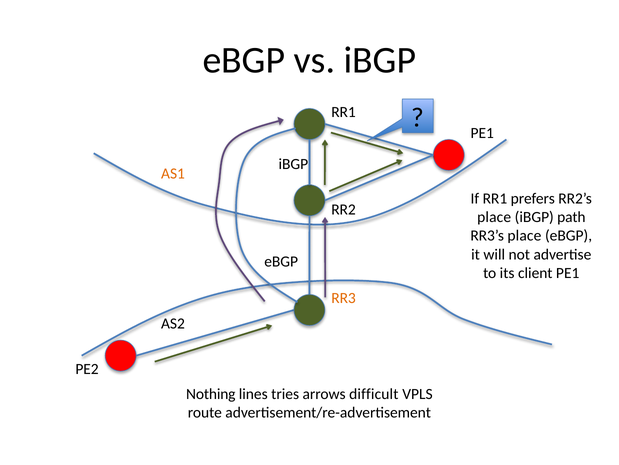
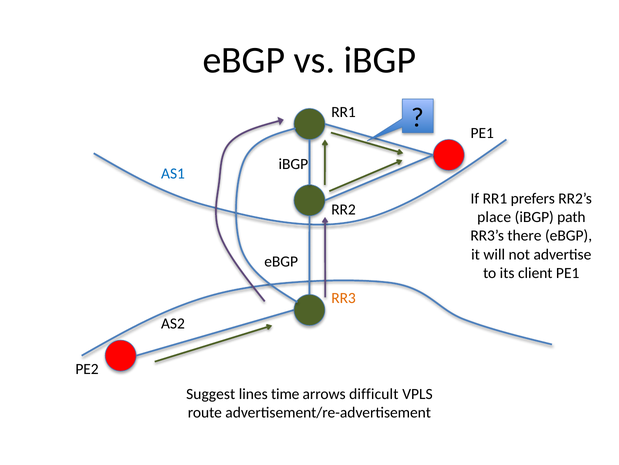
AS1 colour: orange -> blue
RR3’s place: place -> there
Nothing: Nothing -> Suggest
tries: tries -> time
